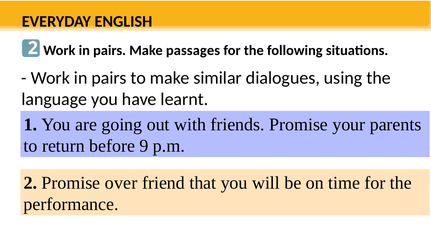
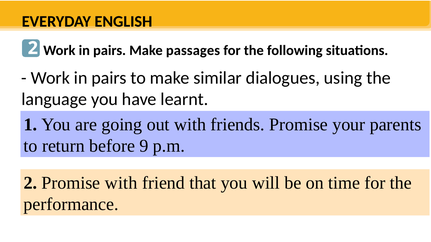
Promise over: over -> with
